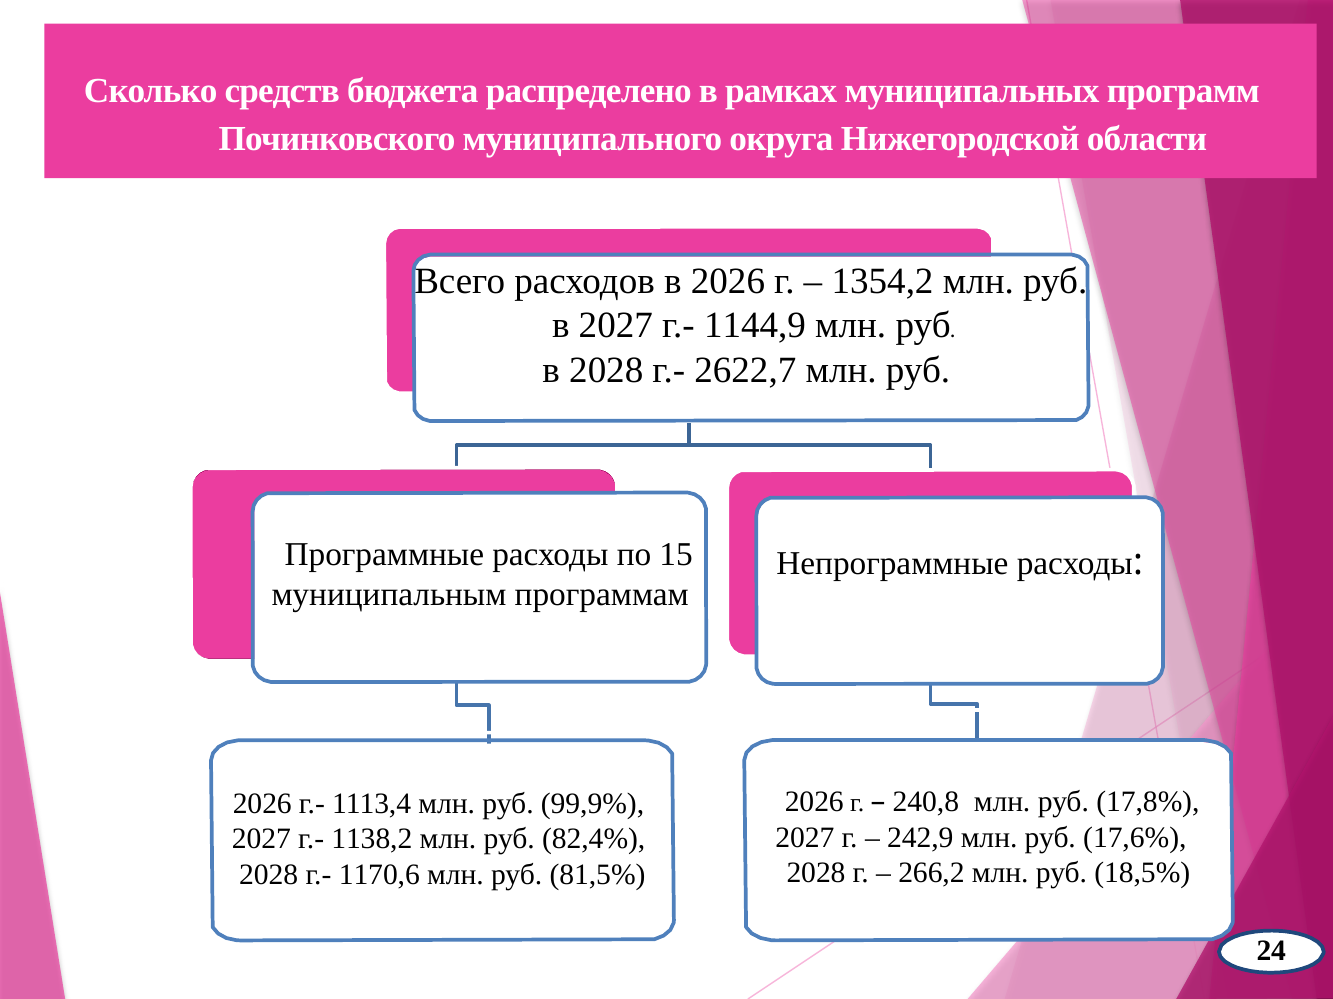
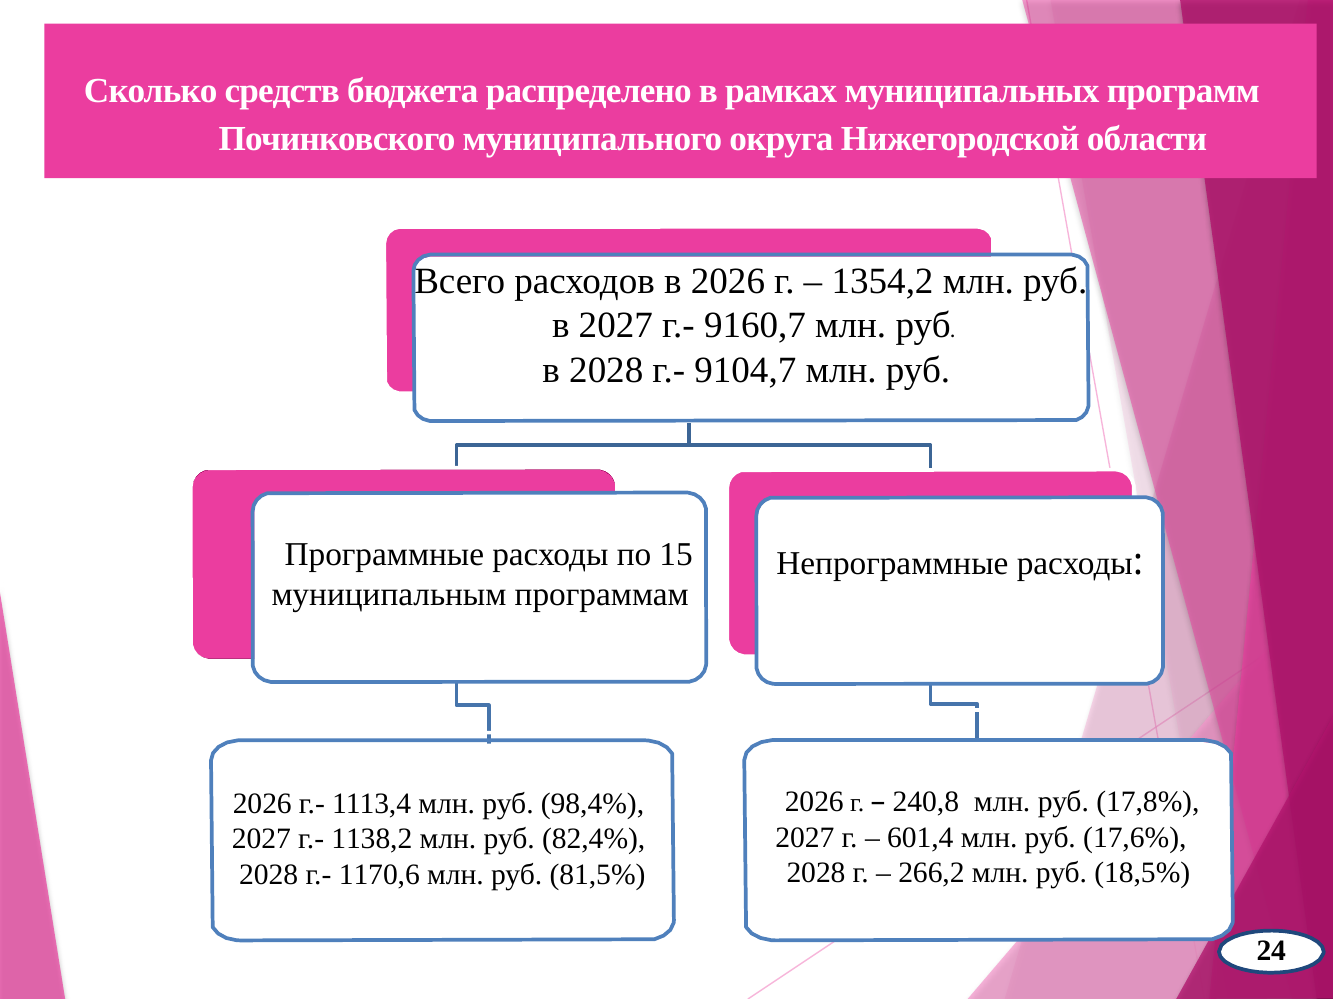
1144,9: 1144,9 -> 9160,7
2622,7: 2622,7 -> 9104,7
99,9%: 99,9% -> 98,4%
242,9: 242,9 -> 601,4
